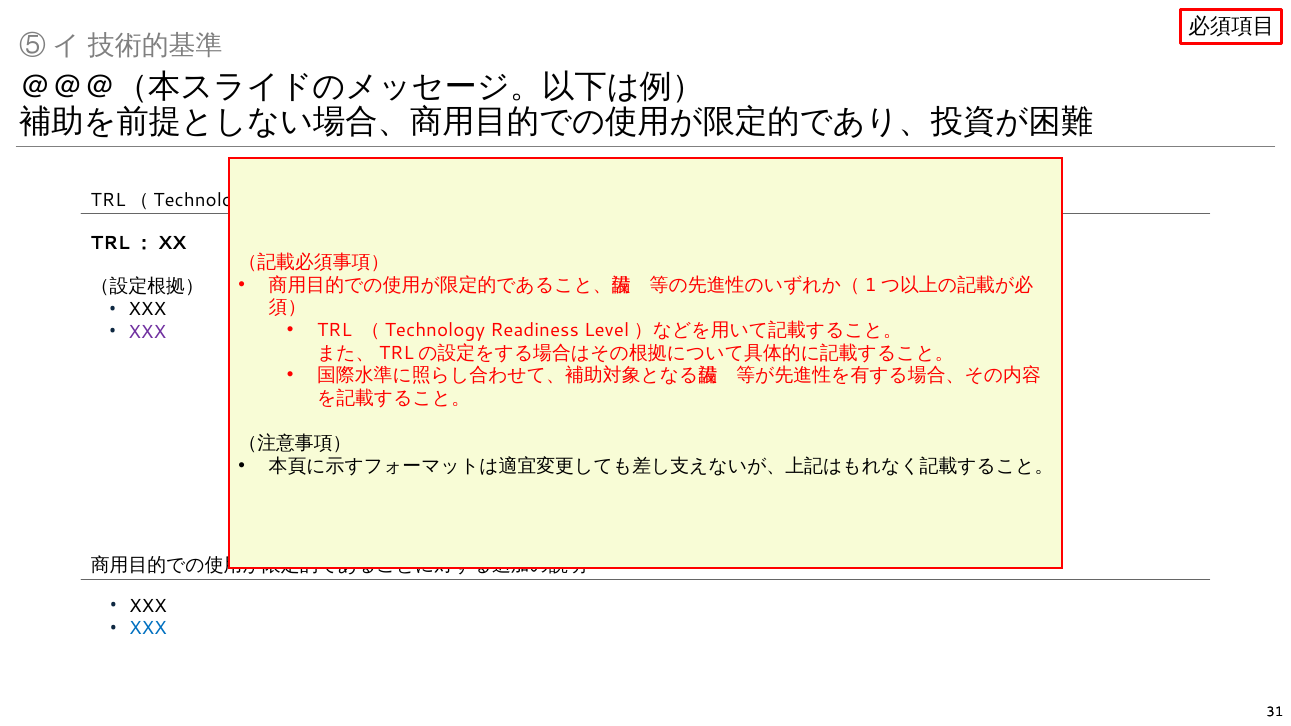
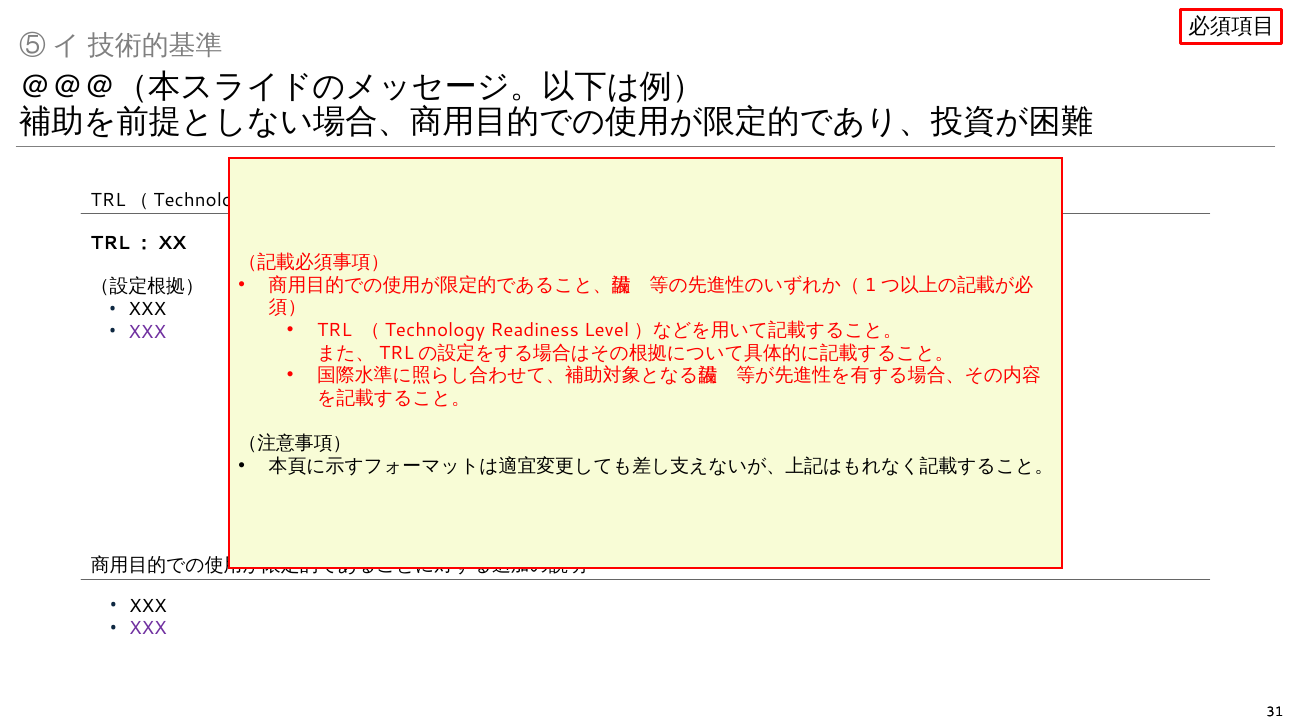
XXX at (148, 629) colour: blue -> purple
